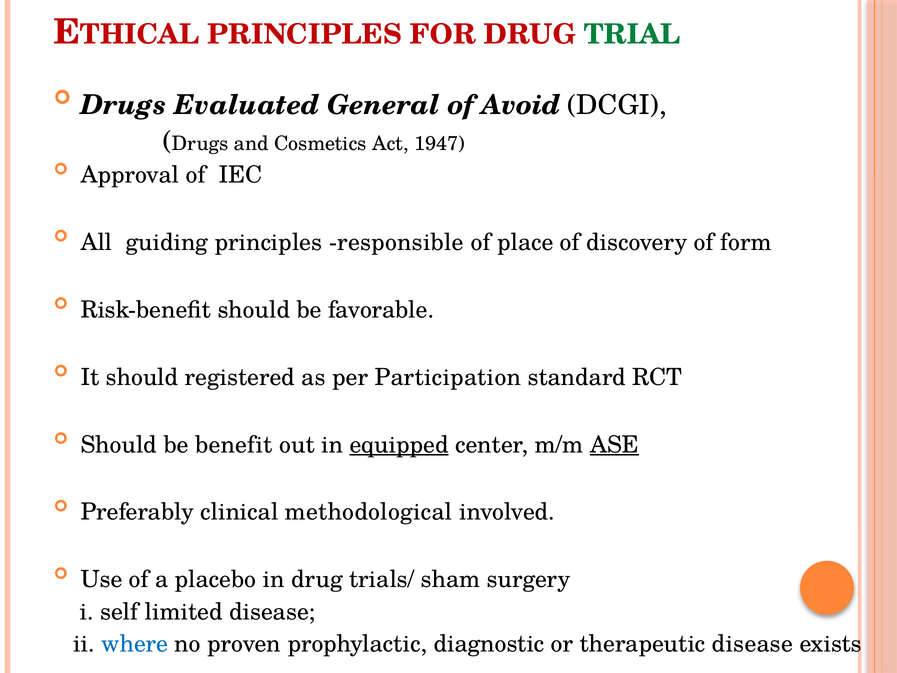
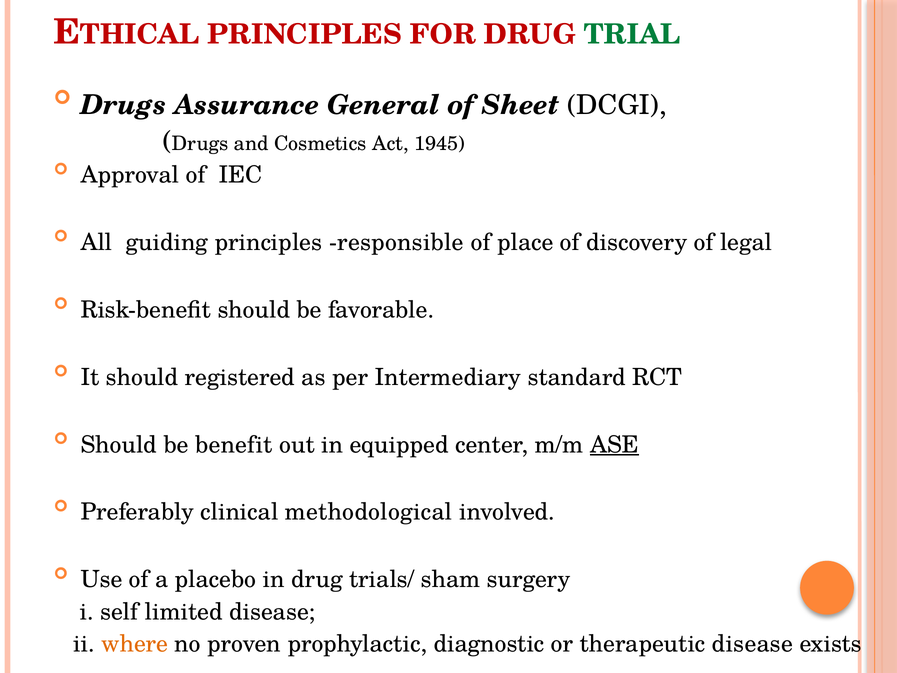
Evaluated: Evaluated -> Assurance
Avoid: Avoid -> Sheet
1947: 1947 -> 1945
form: form -> legal
Participation: Participation -> Intermediary
equipped underline: present -> none
where colour: blue -> orange
